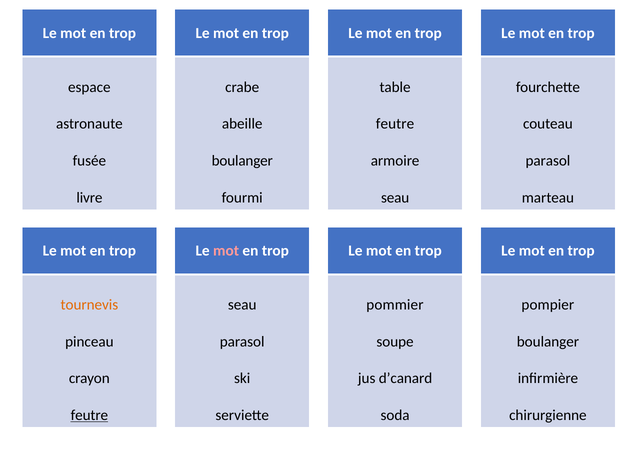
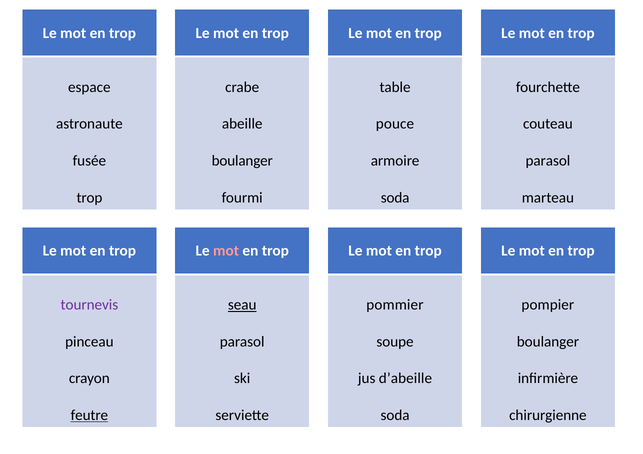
feutre at (395, 124): feutre -> pouce
livre at (89, 198): livre -> trop
seau at (395, 198): seau -> soda
tournevis colour: orange -> purple
seau at (242, 305) underline: none -> present
d’canard: d’canard -> d’abeille
